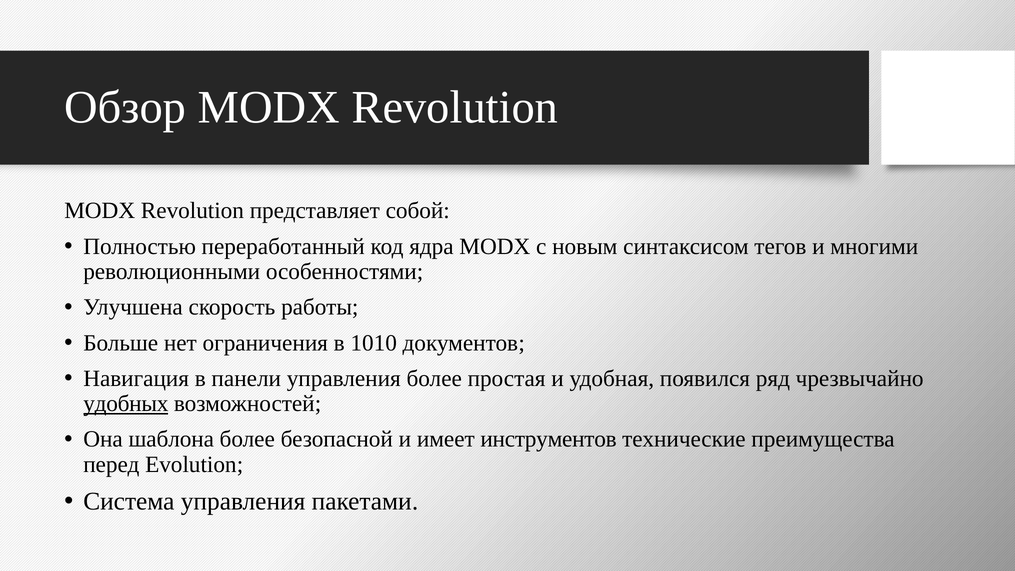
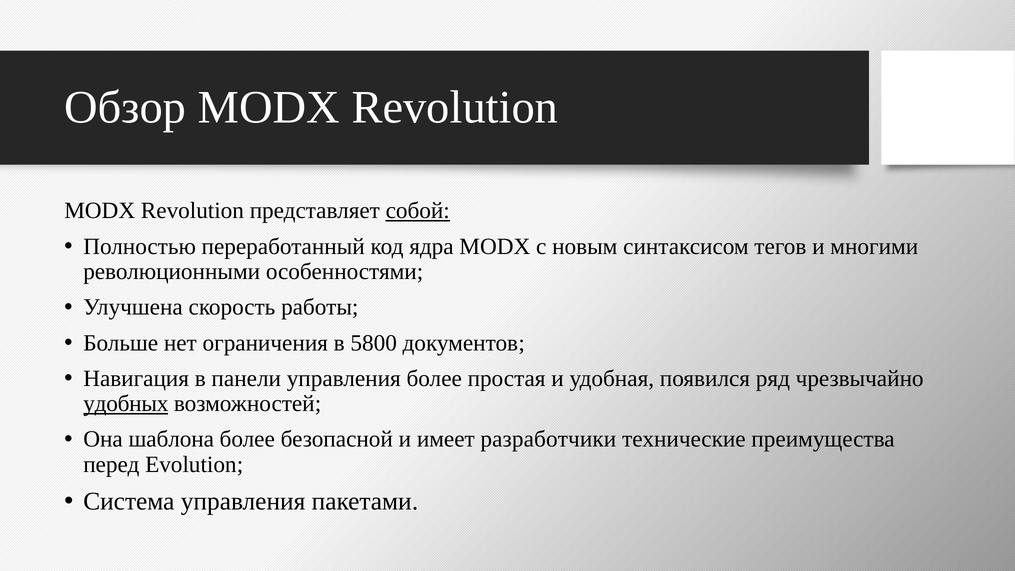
собой underline: none -> present
1010: 1010 -> 5800
инструментов: инструментов -> разработчики
